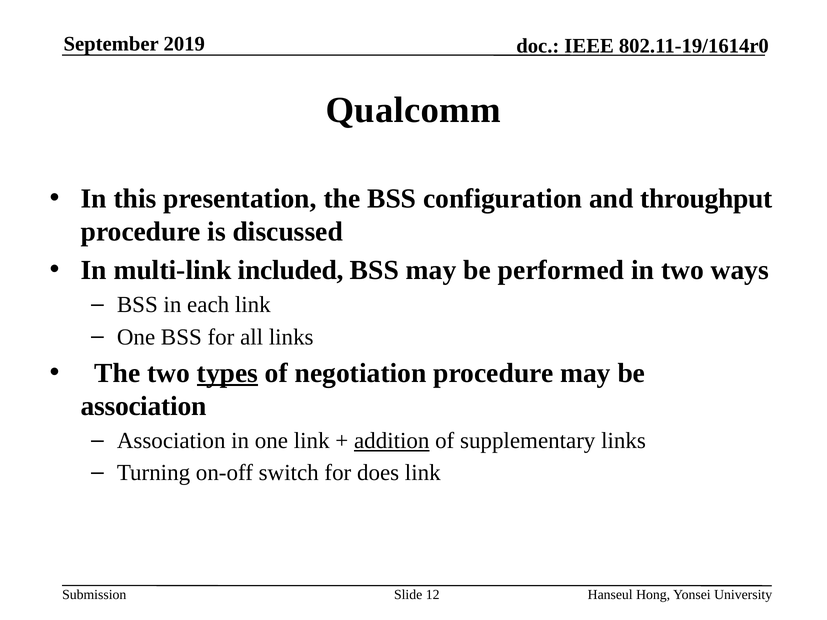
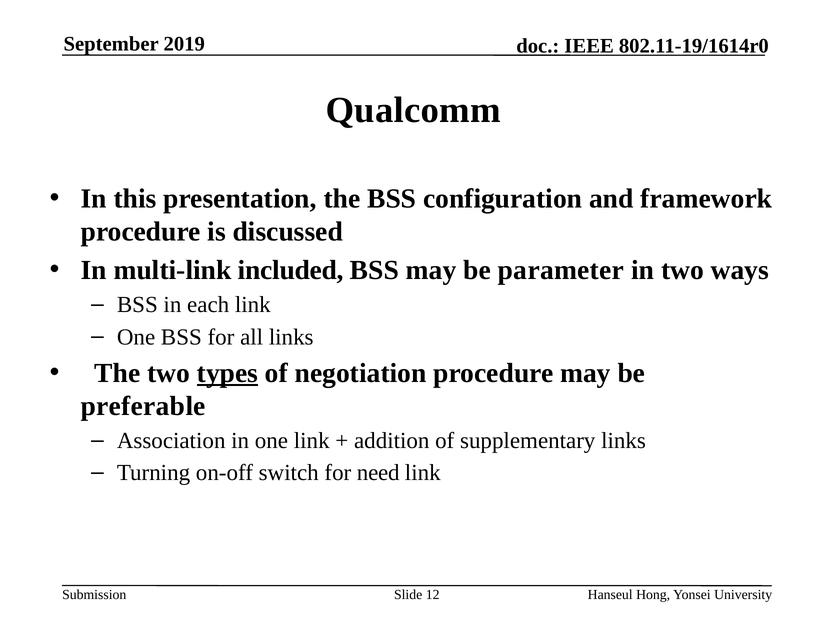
throughput: throughput -> framework
performed: performed -> parameter
association at (144, 406): association -> preferable
addition underline: present -> none
does: does -> need
